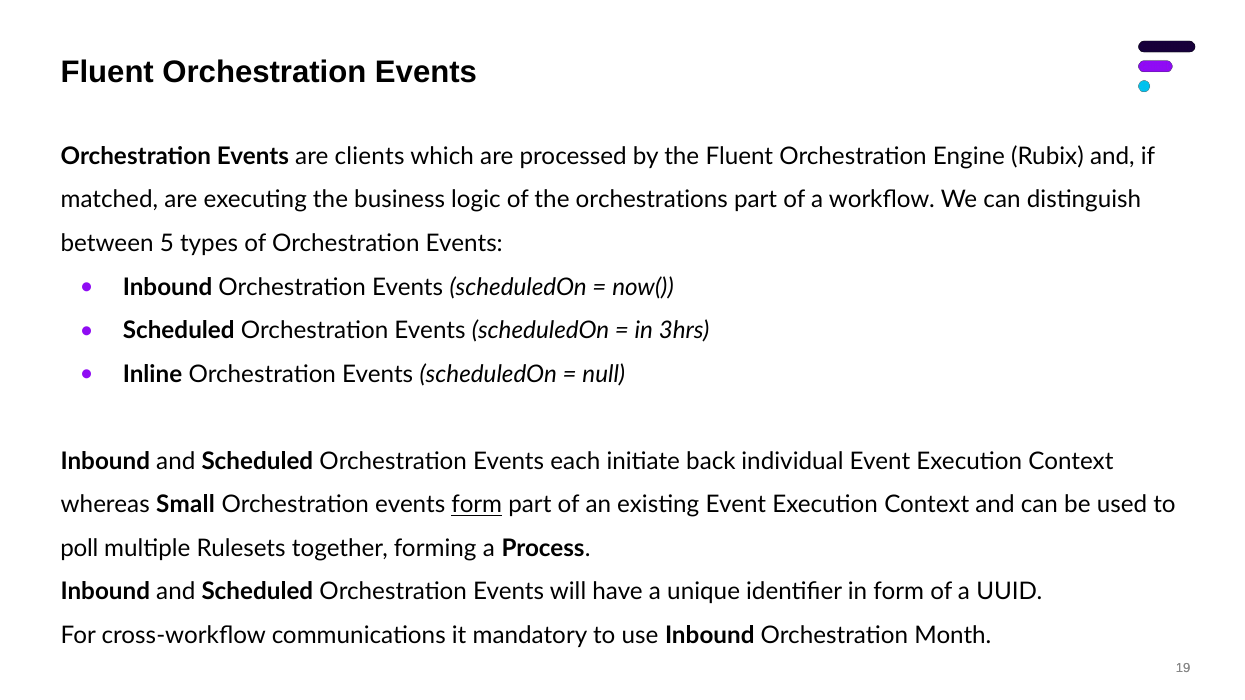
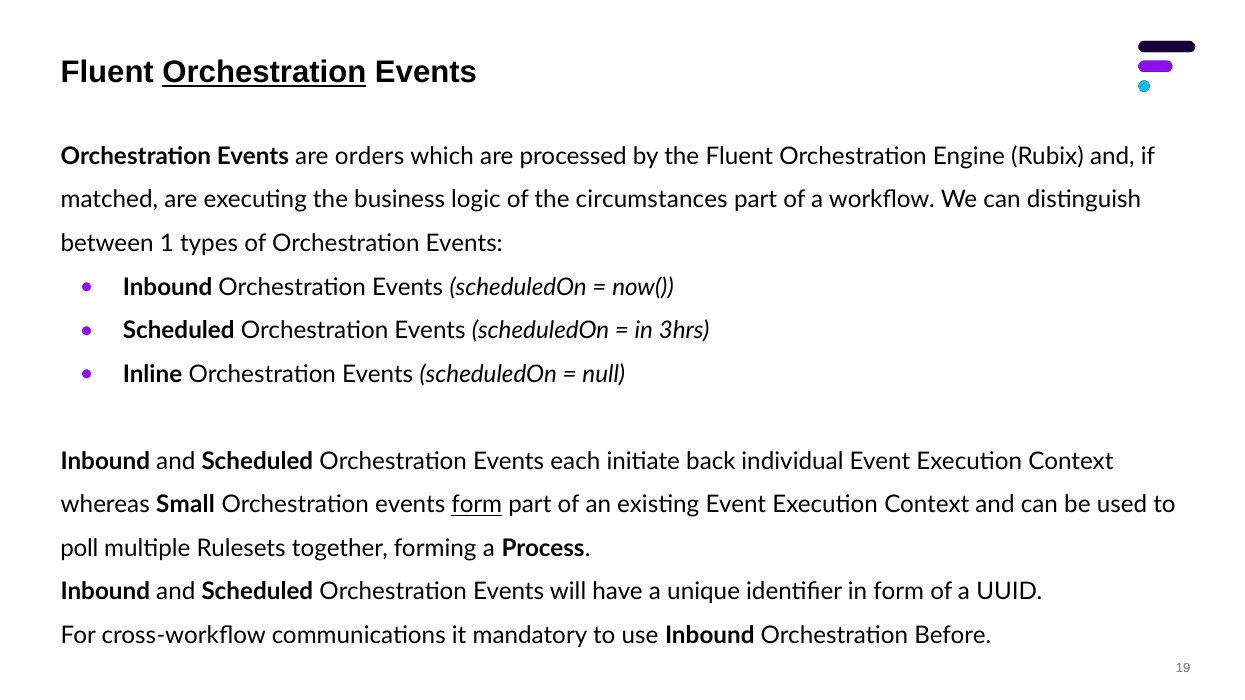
Orchestration at (264, 73) underline: none -> present
clients: clients -> orders
orchestrations: orchestrations -> circumstances
5: 5 -> 1
Month: Month -> Before
